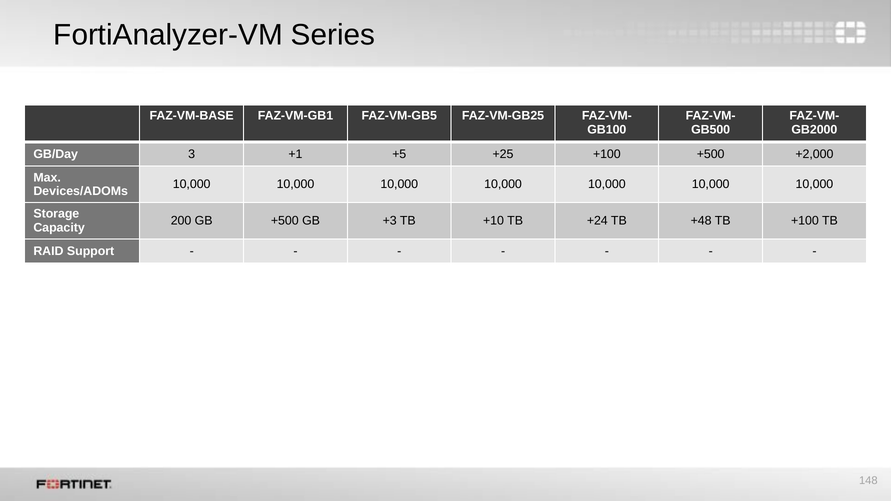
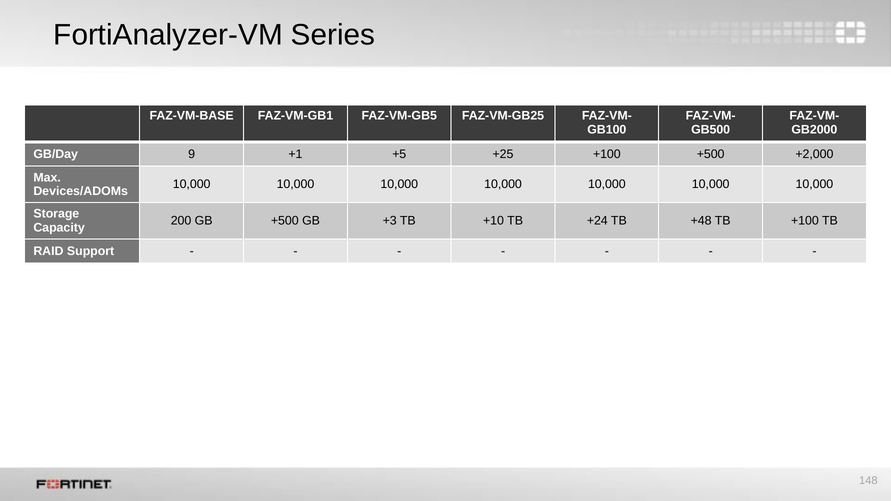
3: 3 -> 9
